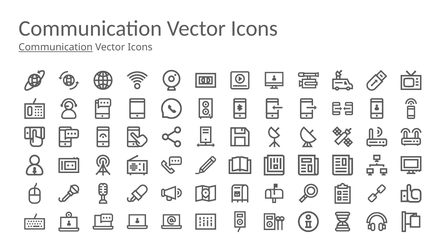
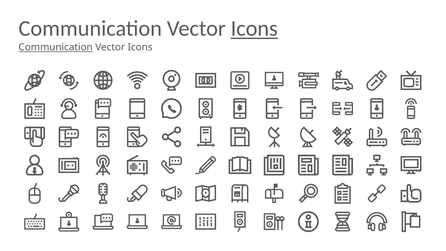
Icons at (254, 29) underline: none -> present
